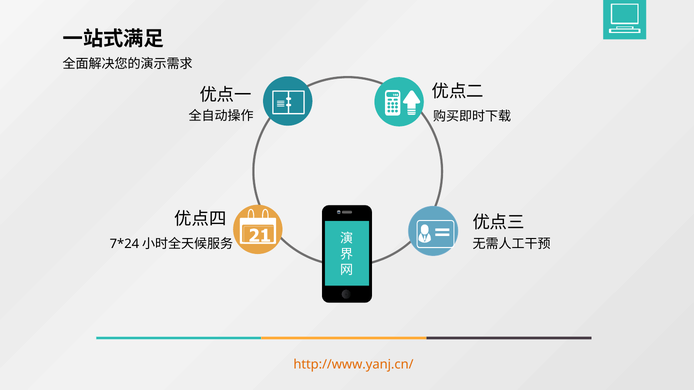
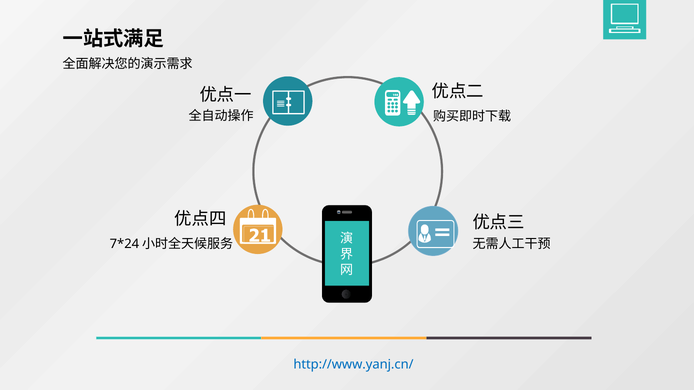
http://www.yanj.cn/ colour: orange -> blue
